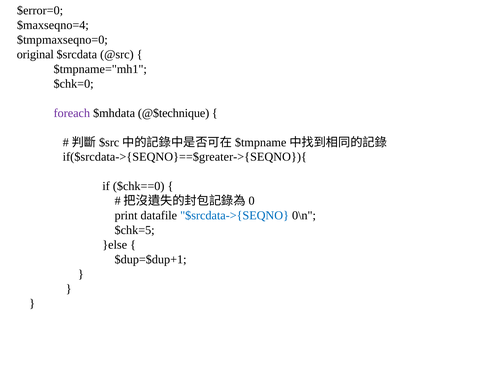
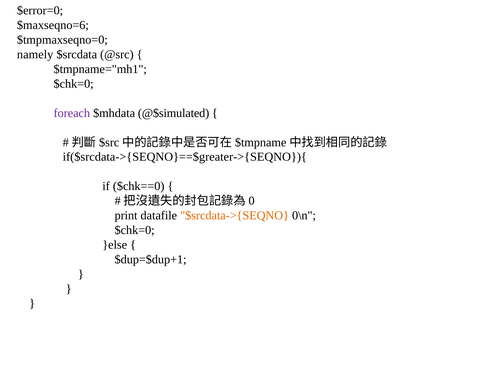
$maxseqno=4: $maxseqno=4 -> $maxseqno=6
original: original -> namely
@$technique: @$technique -> @$simulated
$srcdata->{SEQNO colour: blue -> orange
$chk=5 at (135, 230): $chk=5 -> $chk=0
